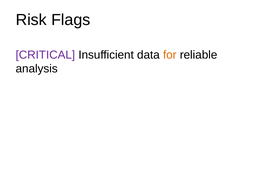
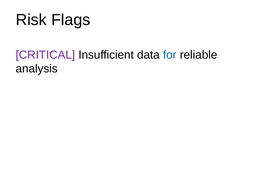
for colour: orange -> blue
